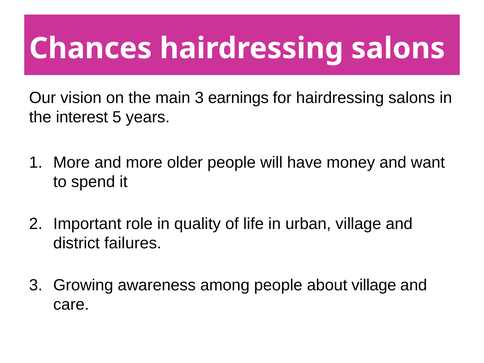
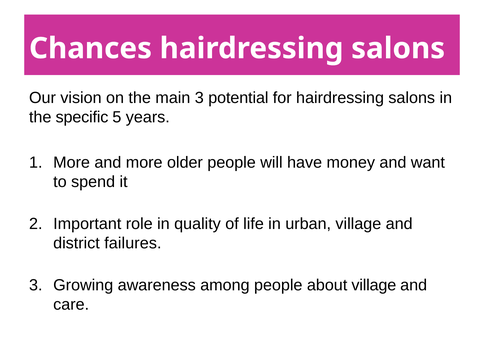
earnings: earnings -> potential
interest: interest -> specific
